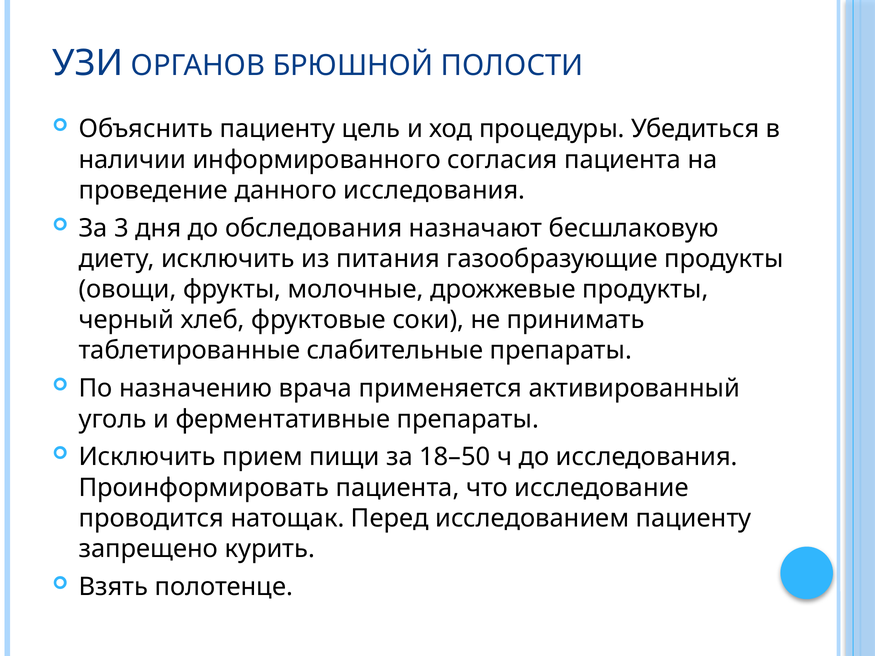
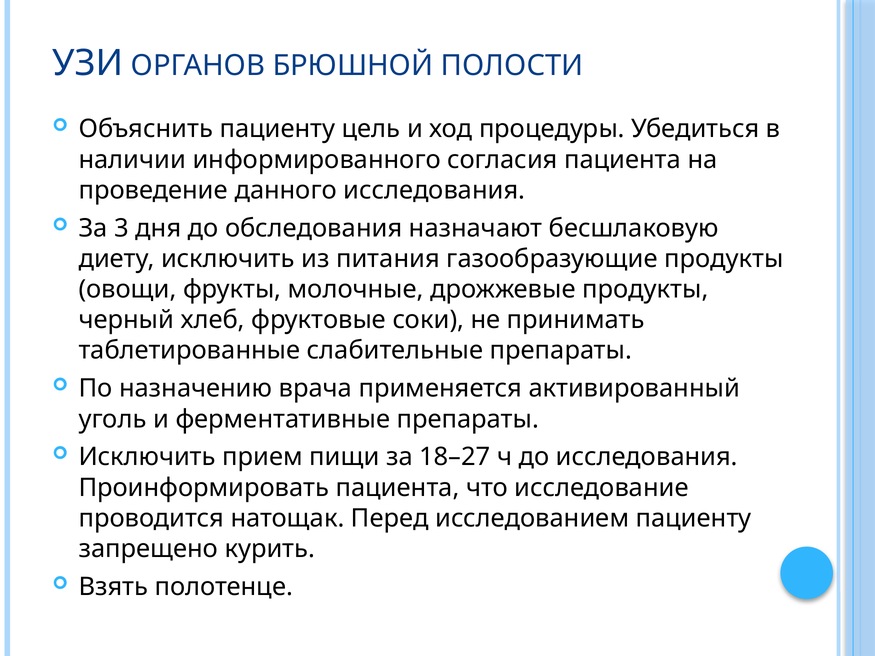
18–50: 18–50 -> 18–27
